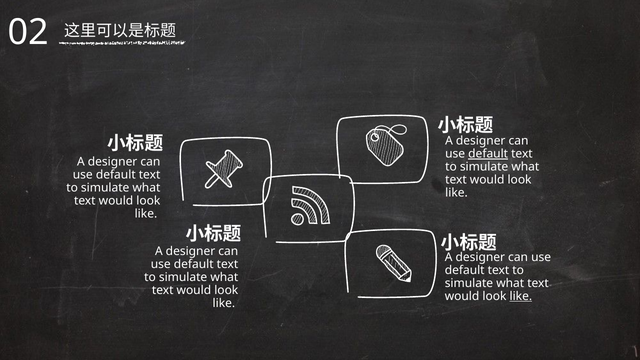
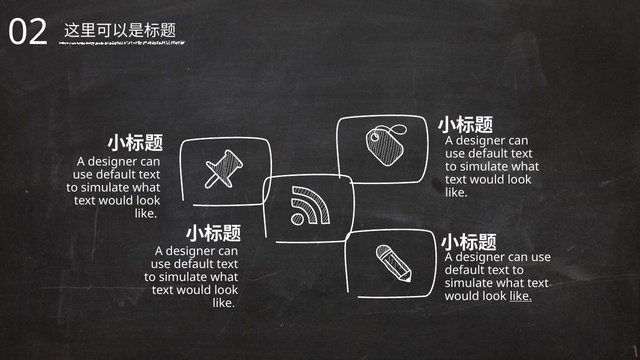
default at (488, 154) underline: present -> none
